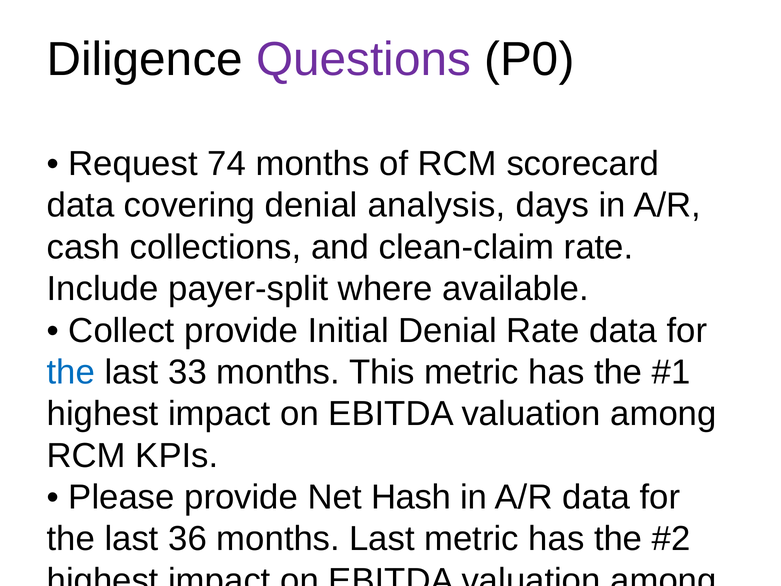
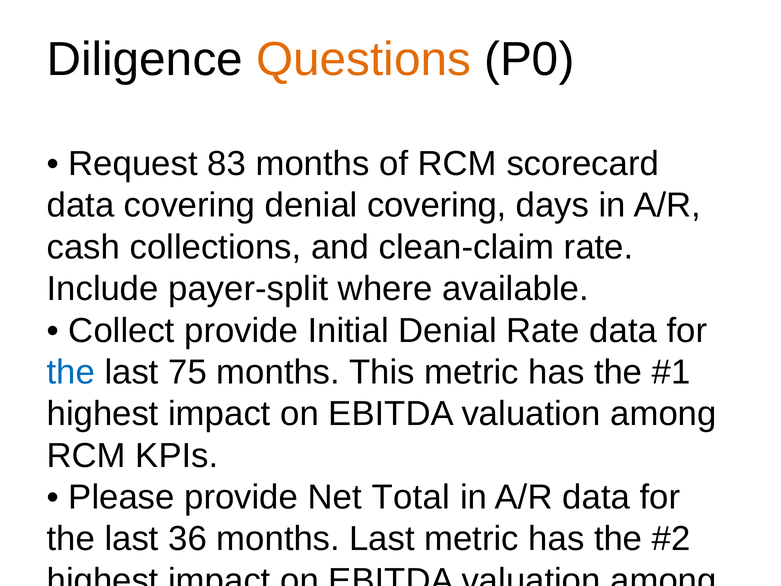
Questions colour: purple -> orange
74: 74 -> 83
denial analysis: analysis -> covering
33: 33 -> 75
Hash: Hash -> Total
